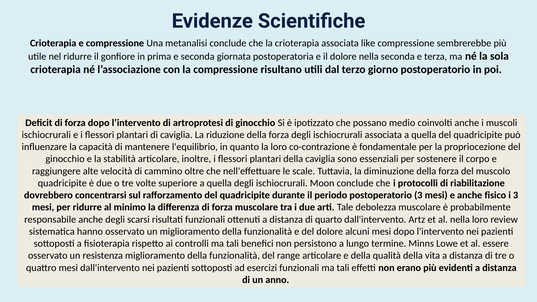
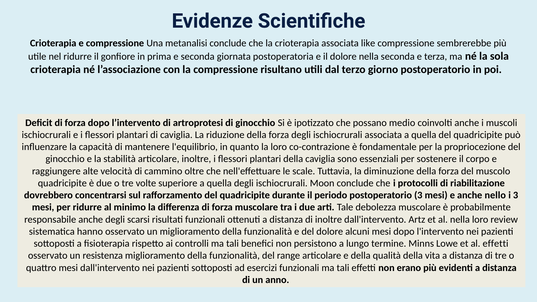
fisico: fisico -> nello
di quarto: quarto -> inoltre
al essere: essere -> effetti
